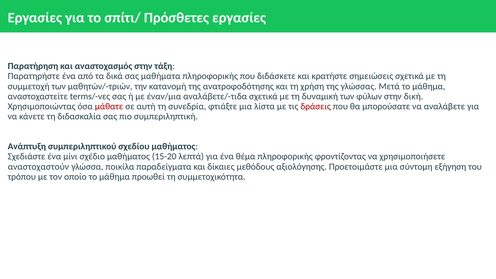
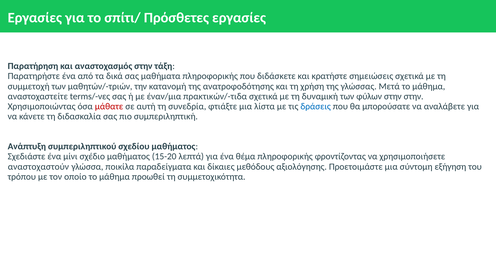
αναλάβετε/-τιδα: αναλάβετε/-τιδα -> πρακτικών/-τιδα
στην δική: δική -> στην
δράσεις colour: red -> blue
